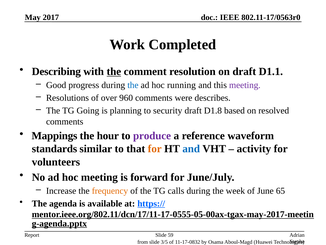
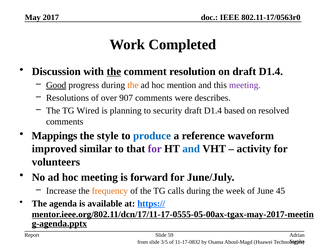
Describing: Describing -> Discussion
on draft D1.1: D1.1 -> D1.4
Good underline: none -> present
the at (133, 85) colour: blue -> orange
running: running -> mention
960: 960 -> 907
Going: Going -> Wired
D1.8 at (213, 110): D1.8 -> D1.4
hour: hour -> style
produce colour: purple -> blue
standards: standards -> improved
for at (155, 149) colour: orange -> purple
65: 65 -> 45
